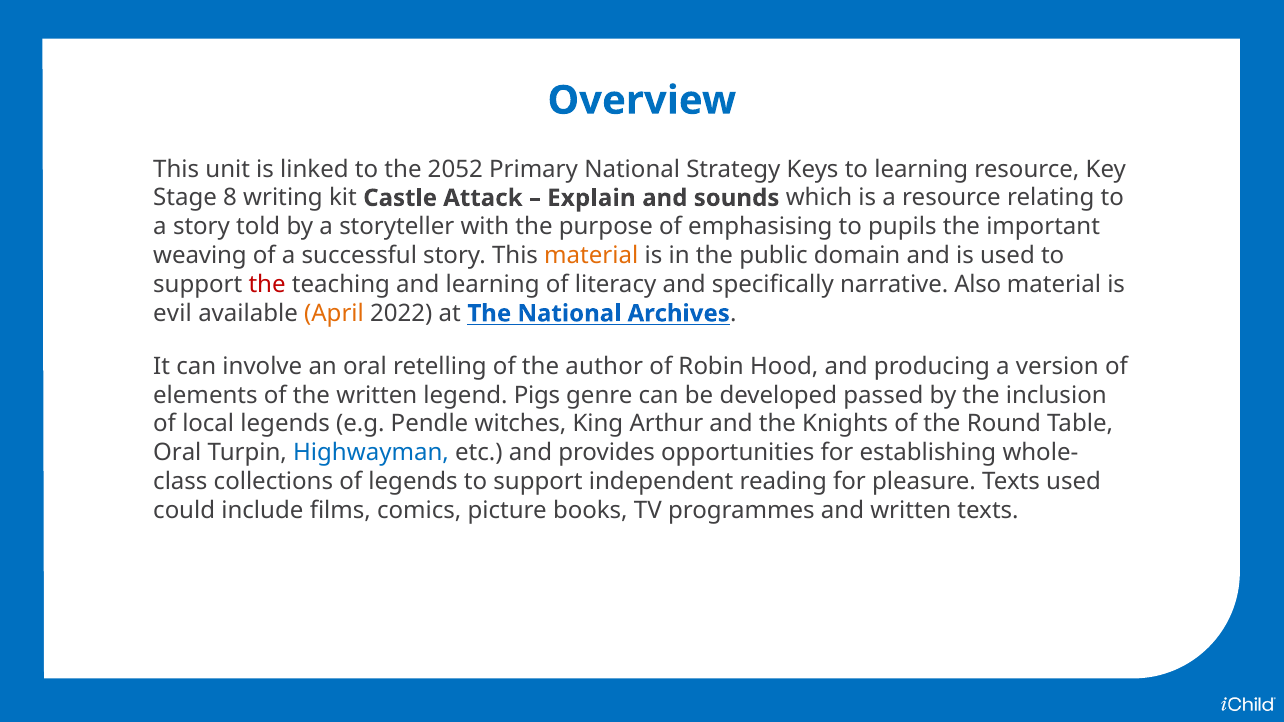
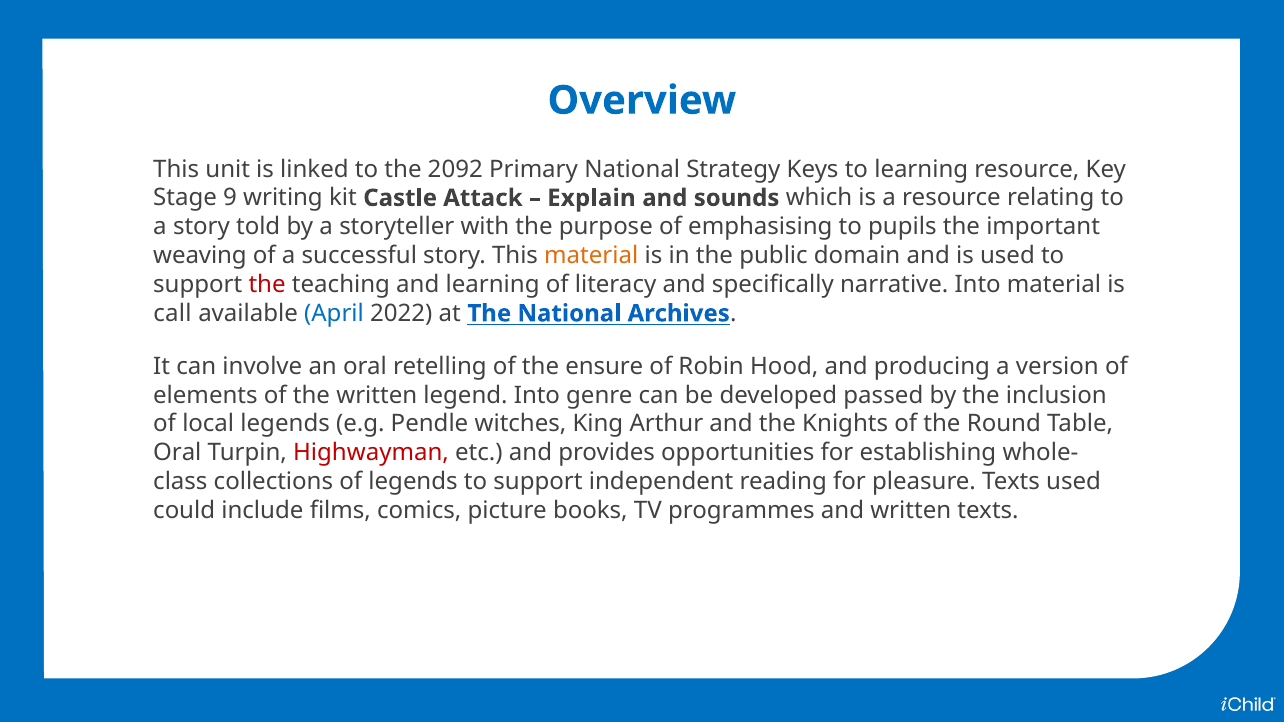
2052: 2052 -> 2092
8: 8 -> 9
narrative Also: Also -> Into
evil: evil -> call
April colour: orange -> blue
author: author -> ensure
legend Pigs: Pigs -> Into
Highwayman colour: blue -> red
